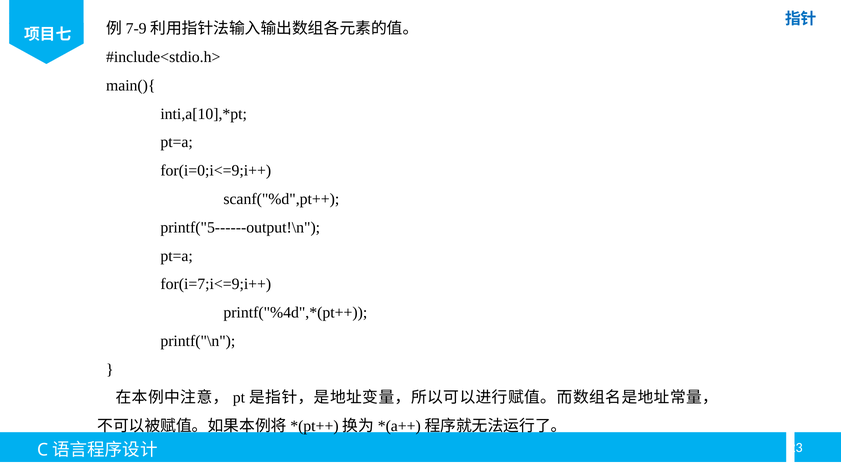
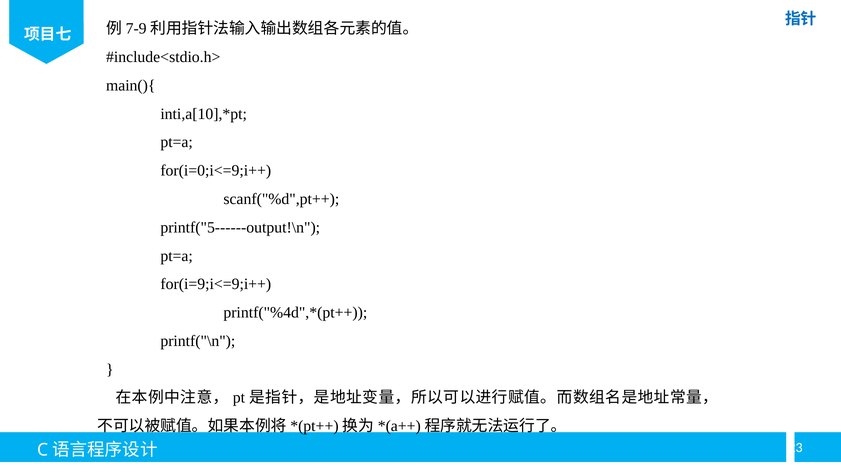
for(i=7;i<=9;i++: for(i=7;i<=9;i++ -> for(i=9;i<=9;i++
